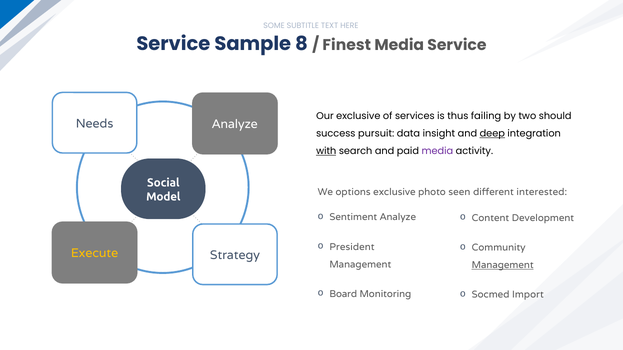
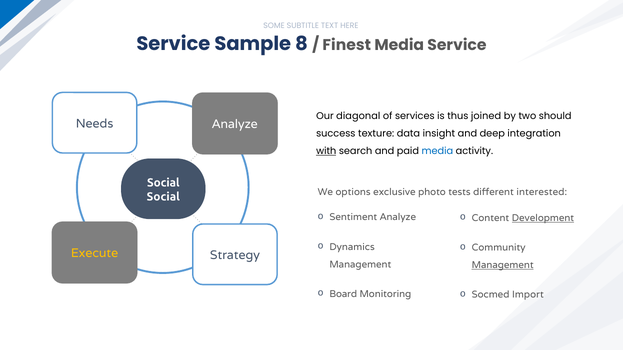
Our exclusive: exclusive -> diagonal
failing: failing -> joined
pursuit: pursuit -> texture
deep underline: present -> none
media at (437, 151) colour: purple -> blue
seen: seen -> tests
Model at (163, 197): Model -> Social
Development underline: none -> present
President: President -> Dynamics
